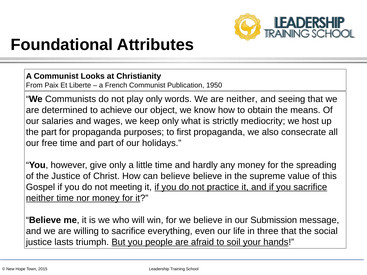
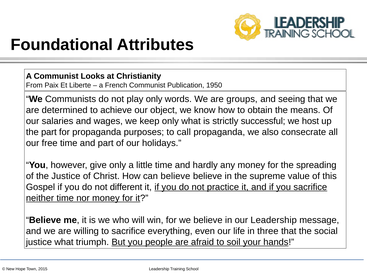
are neither: neither -> groups
mediocrity: mediocrity -> successful
first: first -> call
meeting: meeting -> different
our Submission: Submission -> Leadership
justice lasts: lasts -> what
